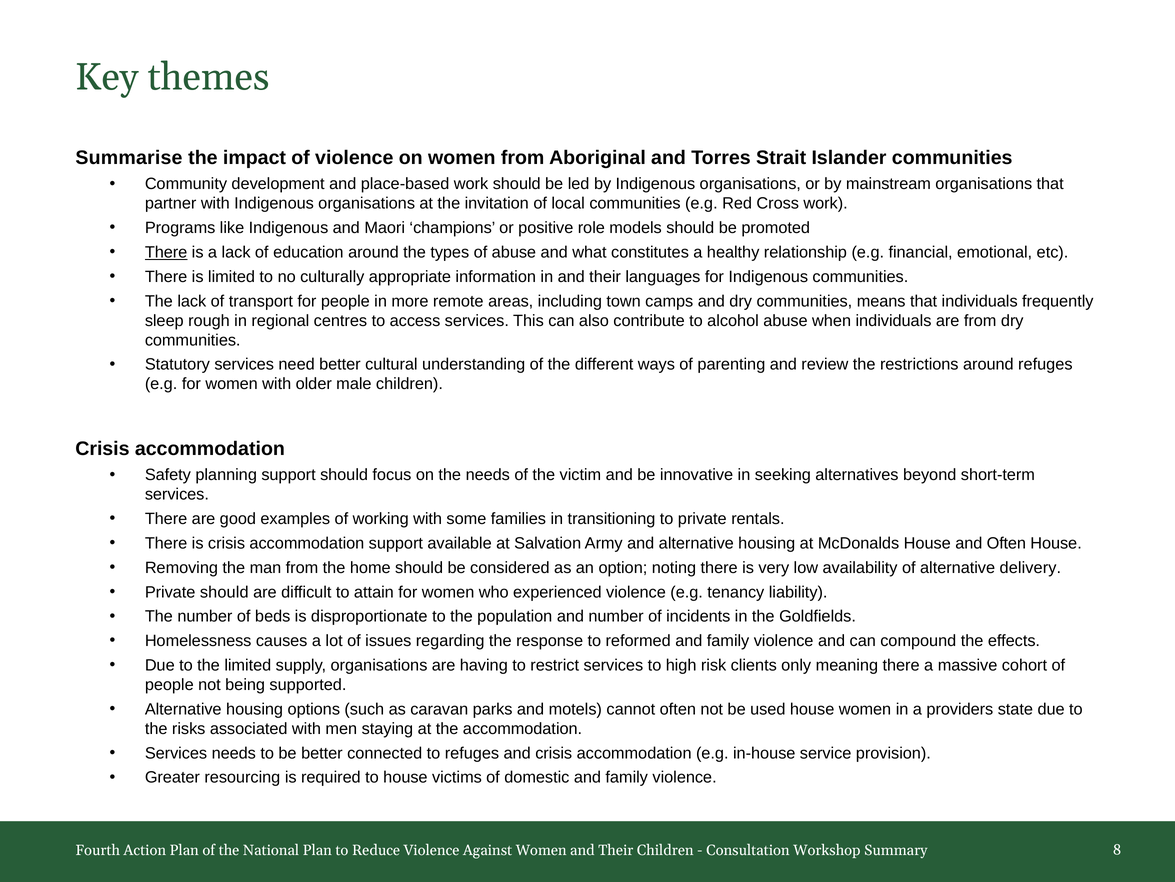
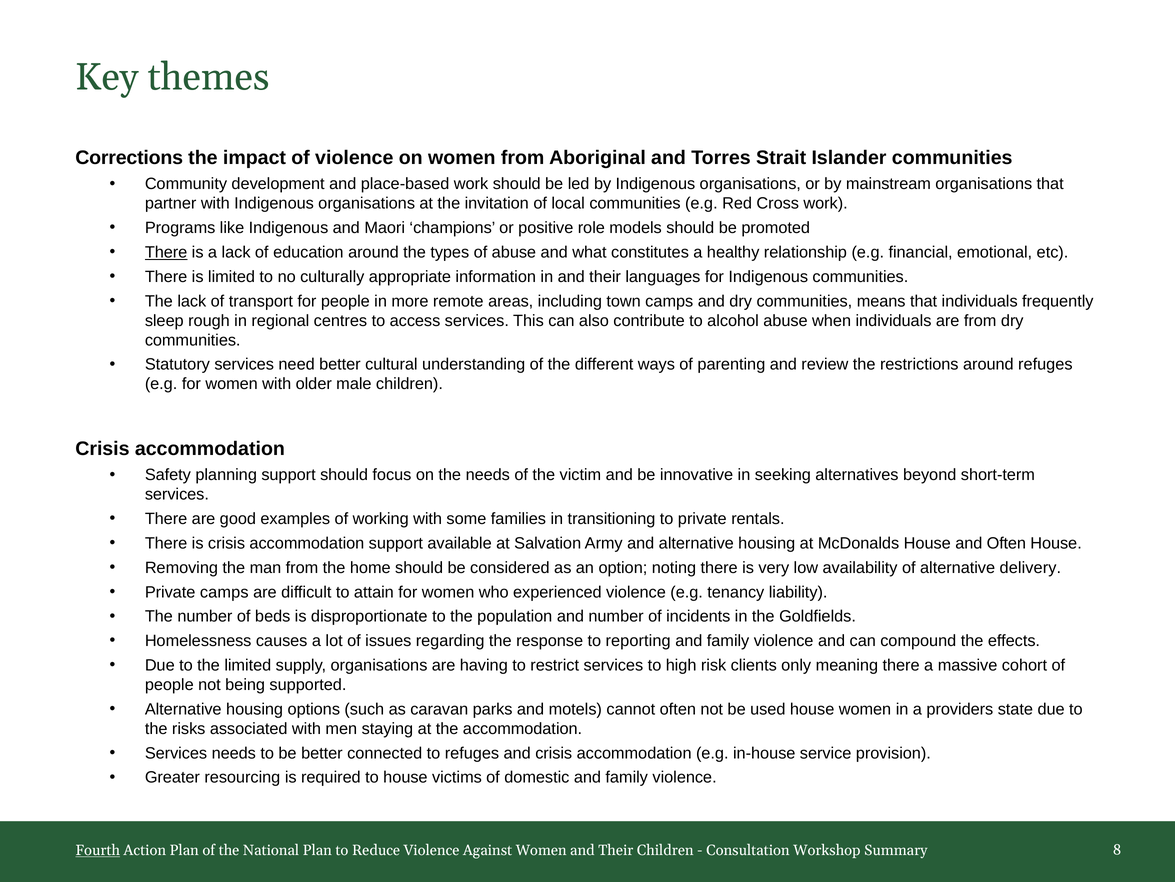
Summarise: Summarise -> Corrections
Private should: should -> camps
reformed: reformed -> reporting
Fourth underline: none -> present
